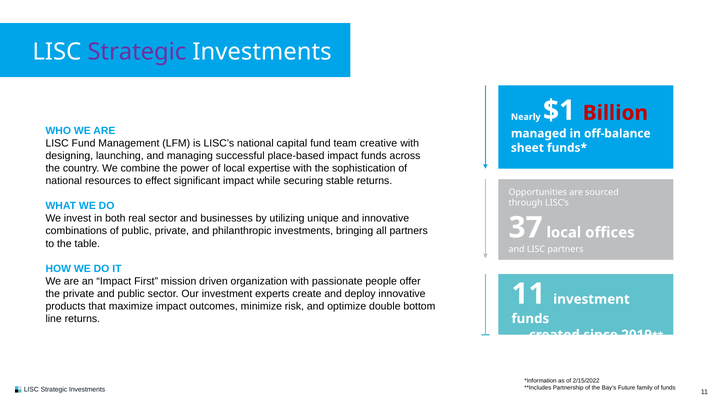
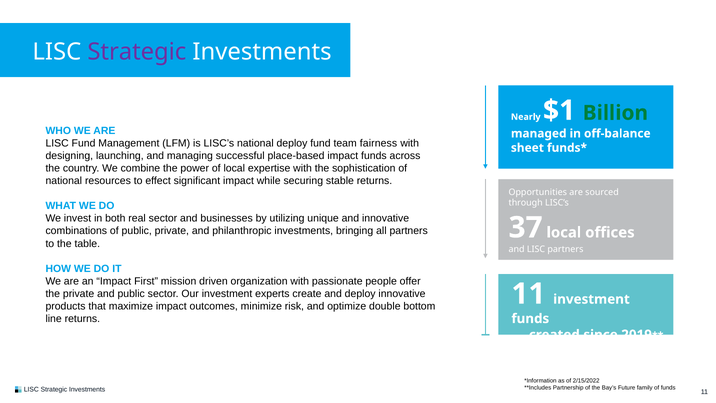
Billion colour: red -> green
national capital: capital -> deploy
creative: creative -> fairness
